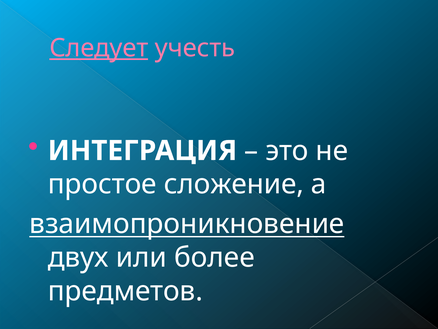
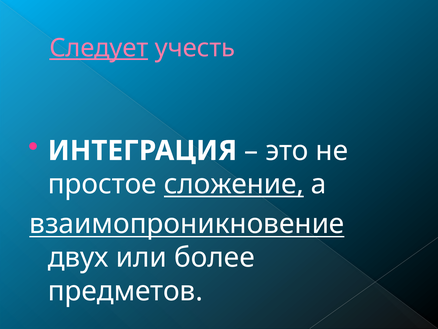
сложение underline: none -> present
